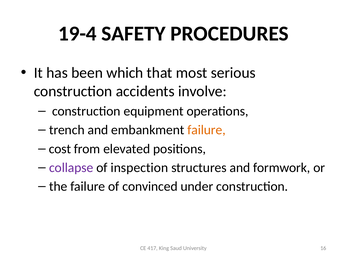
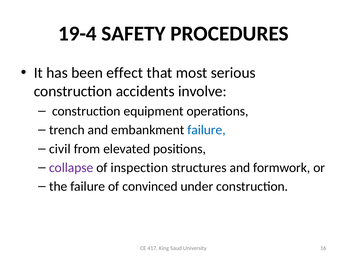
which: which -> effect
failure at (207, 130) colour: orange -> blue
cost: cost -> civil
